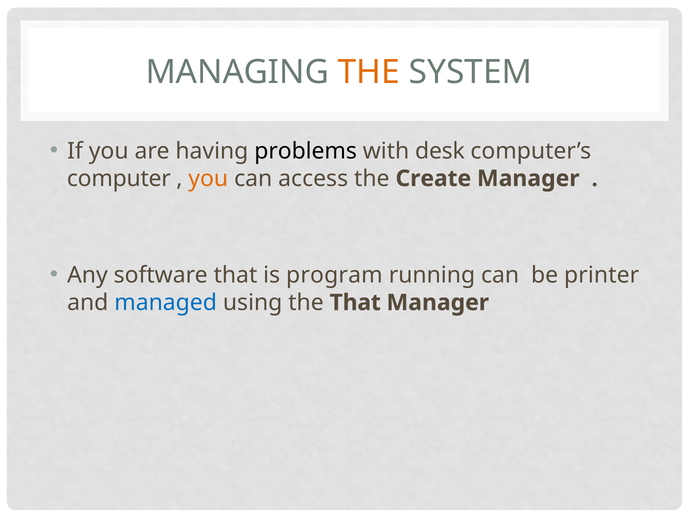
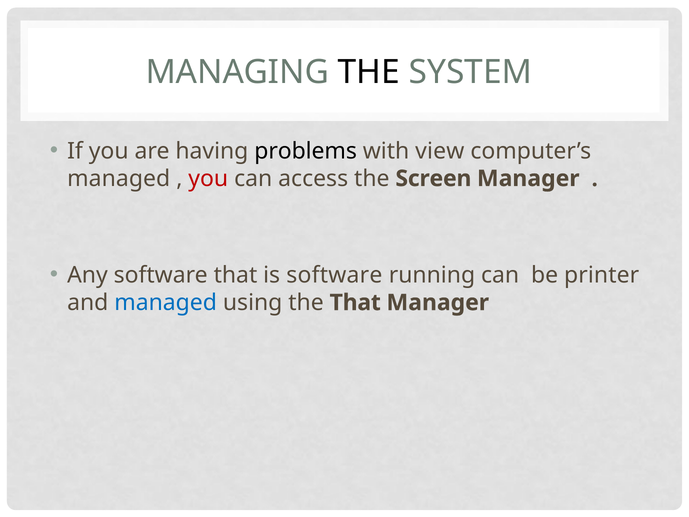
THE at (369, 72) colour: orange -> black
desk: desk -> view
computer at (119, 178): computer -> managed
you at (208, 178) colour: orange -> red
Create: Create -> Screen
is program: program -> software
